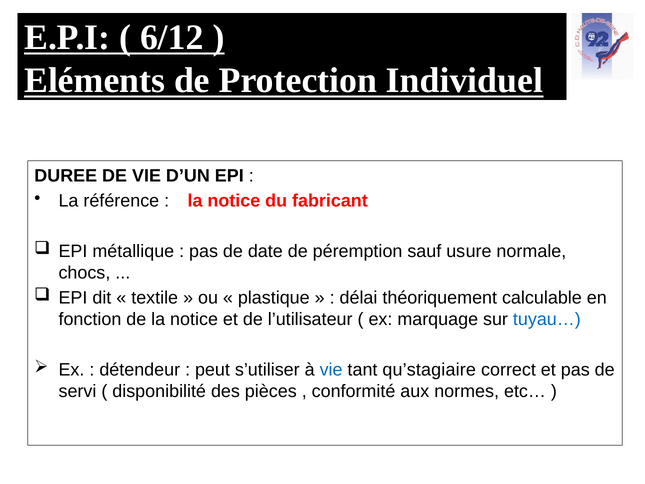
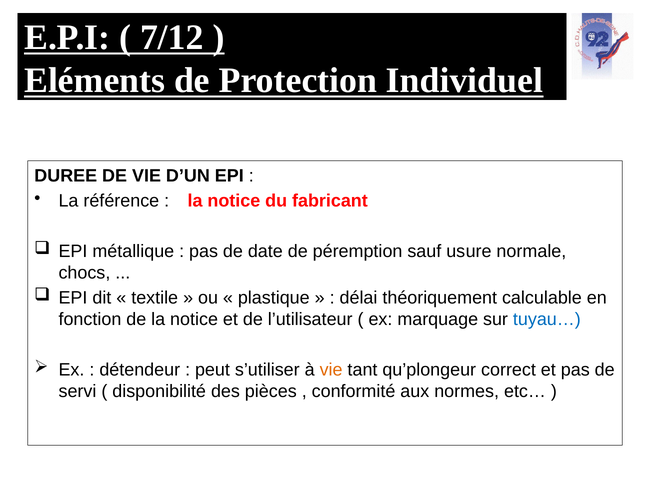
6/12: 6/12 -> 7/12
vie at (331, 369) colour: blue -> orange
qu’stagiaire: qu’stagiaire -> qu’plongeur
